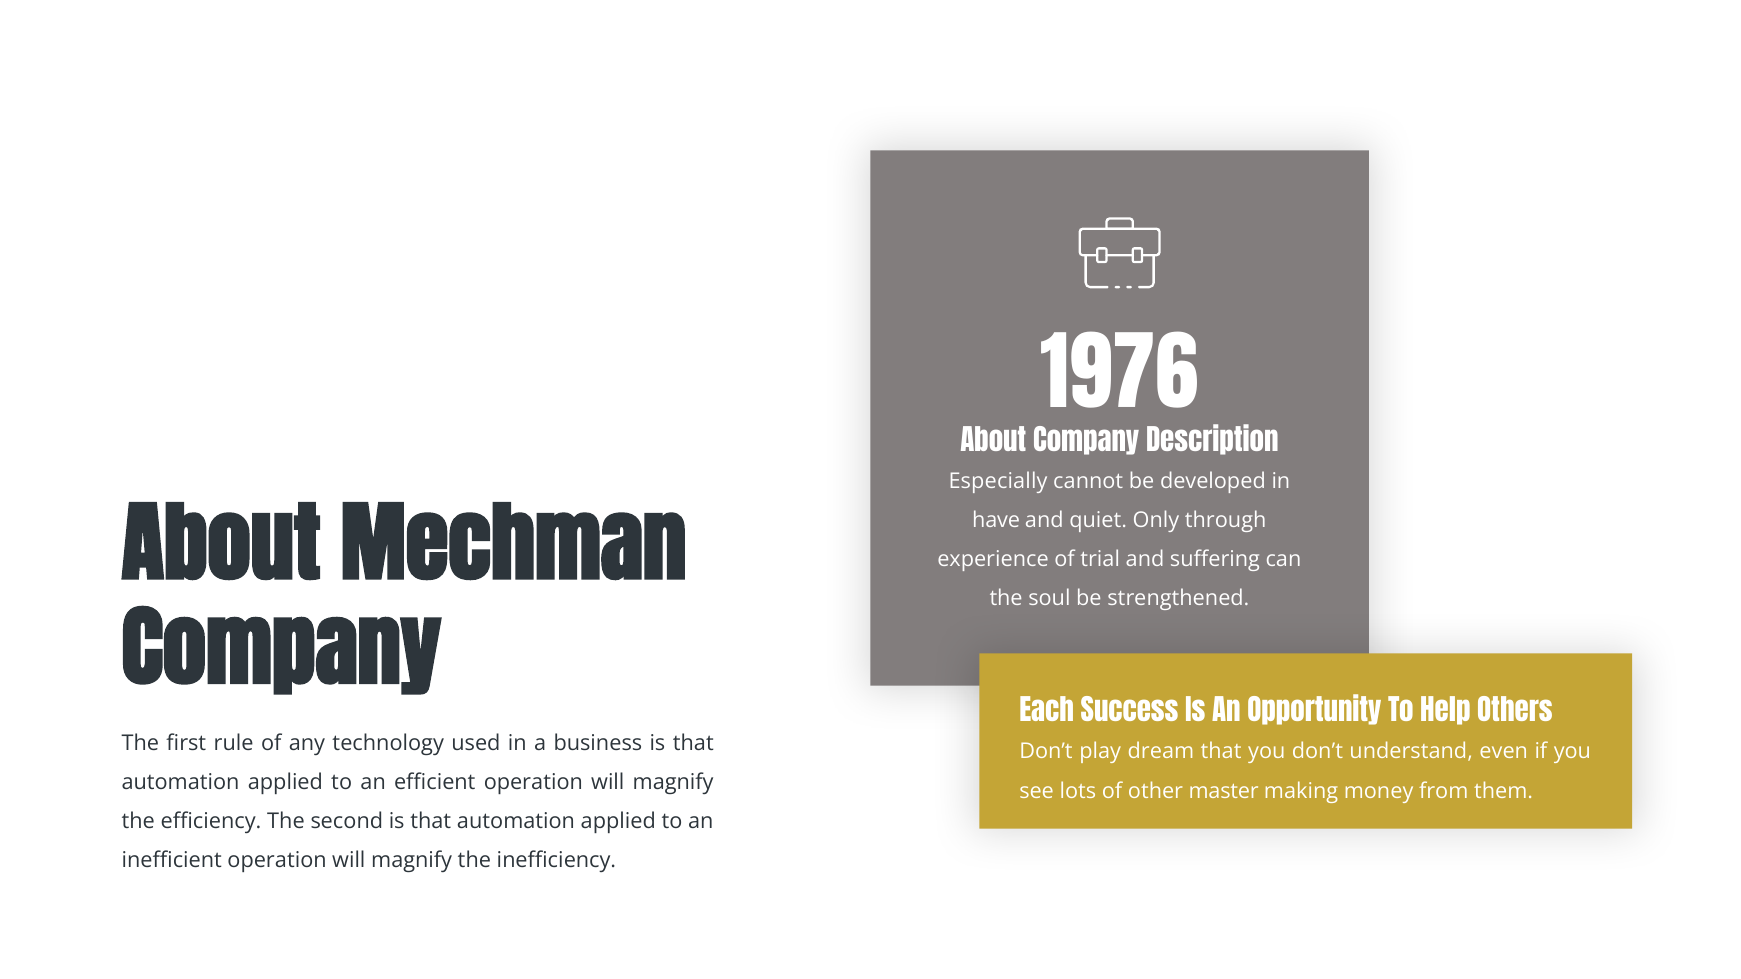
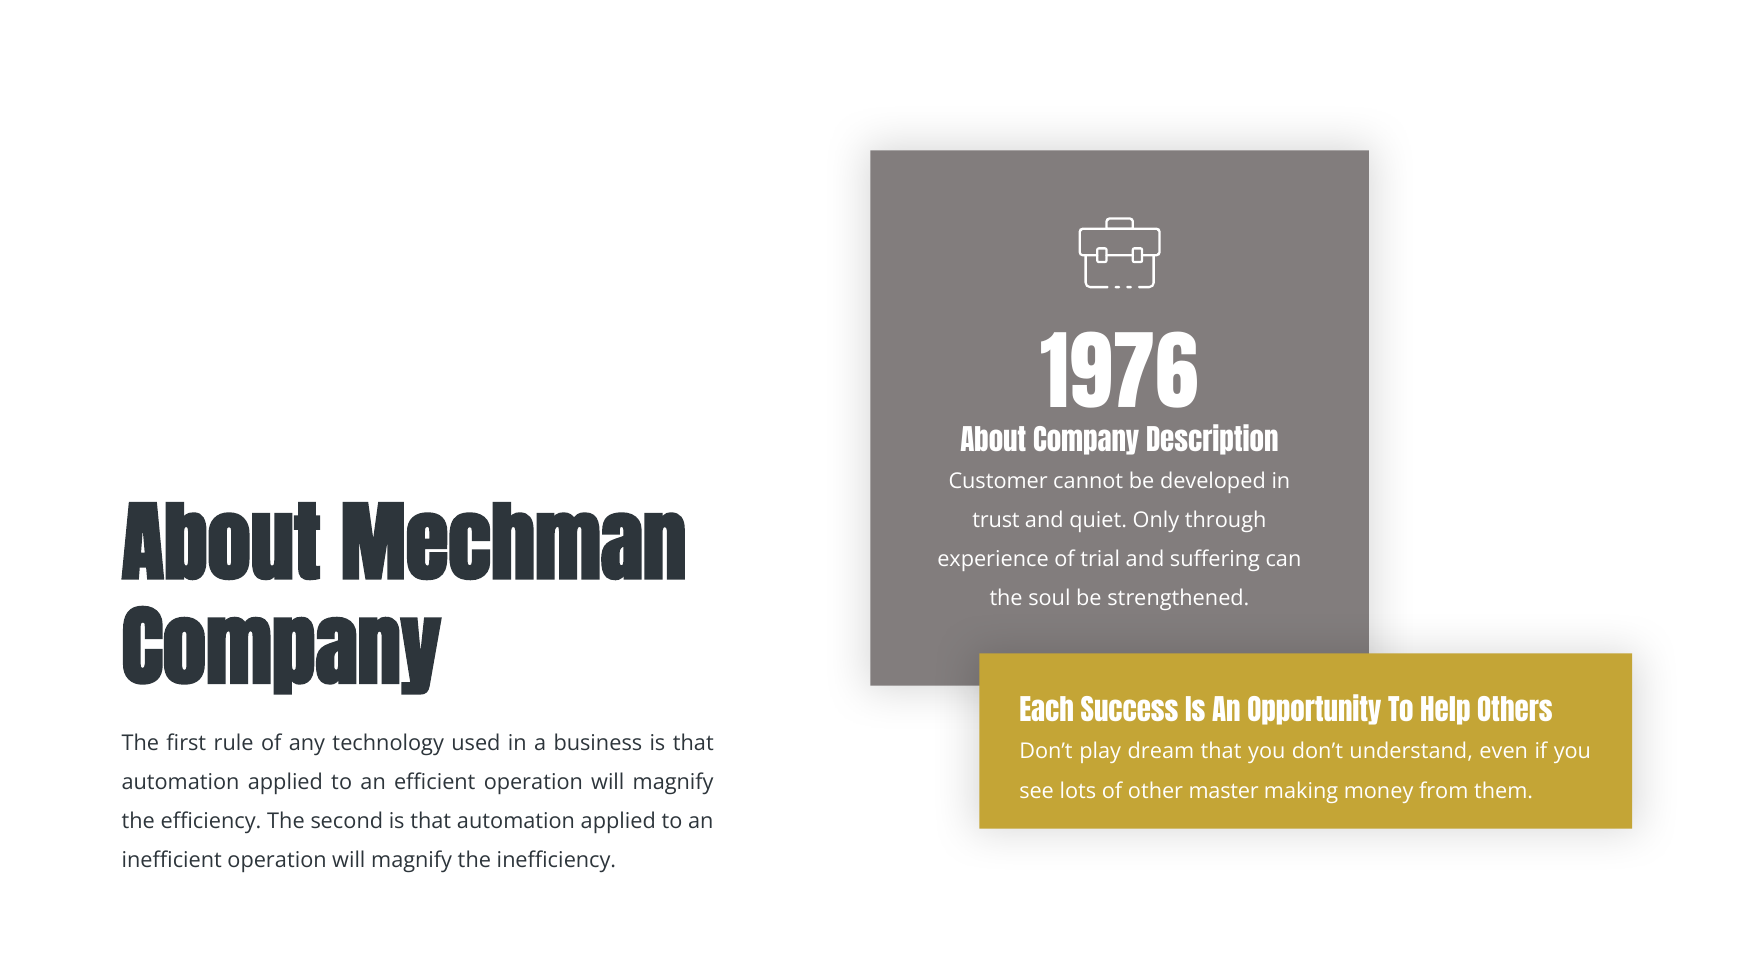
Especially: Especially -> Customer
have: have -> trust
